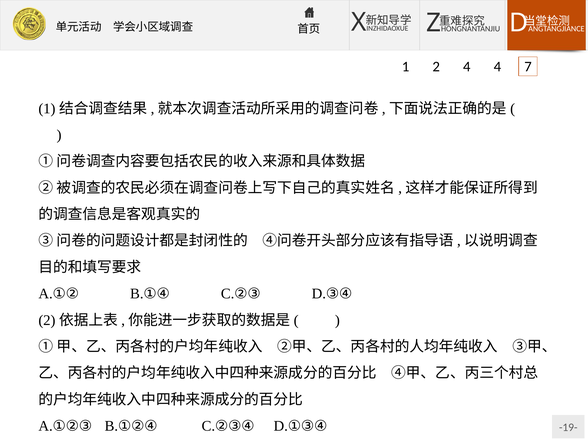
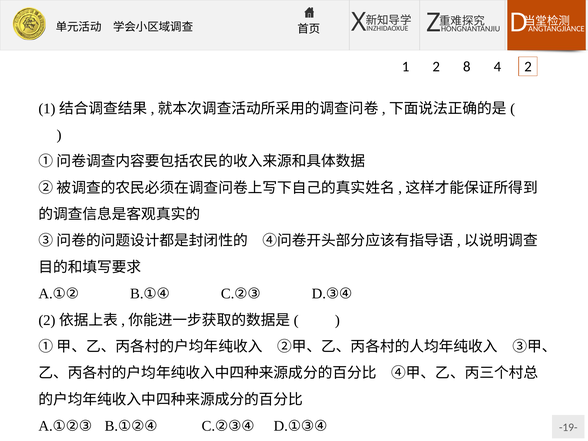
2 4: 4 -> 8
4 7: 7 -> 2
